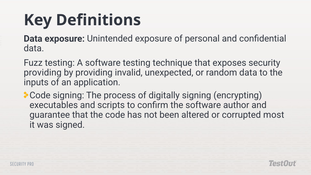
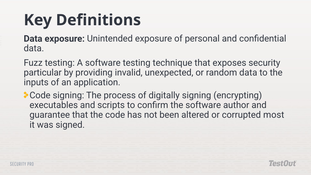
providing at (43, 73): providing -> particular
